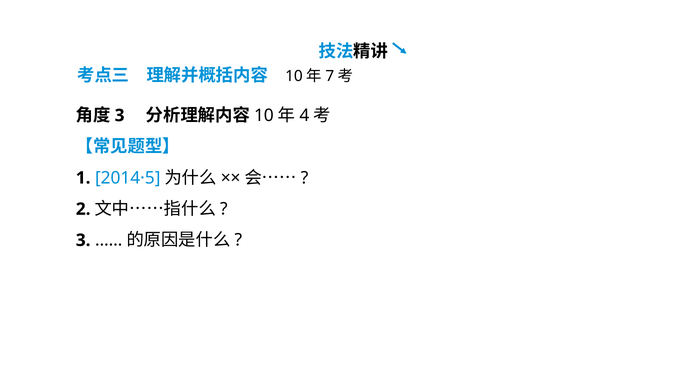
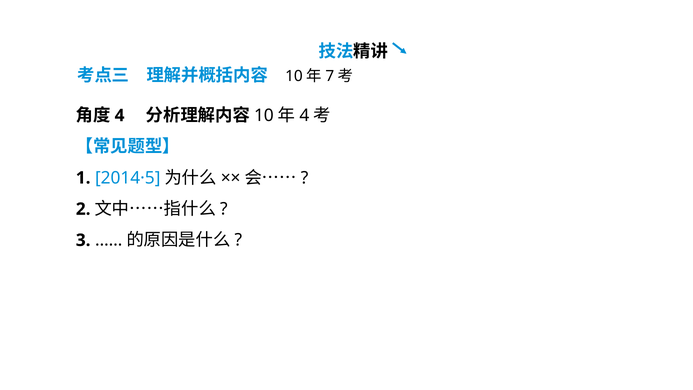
3 at (120, 115): 3 -> 4
